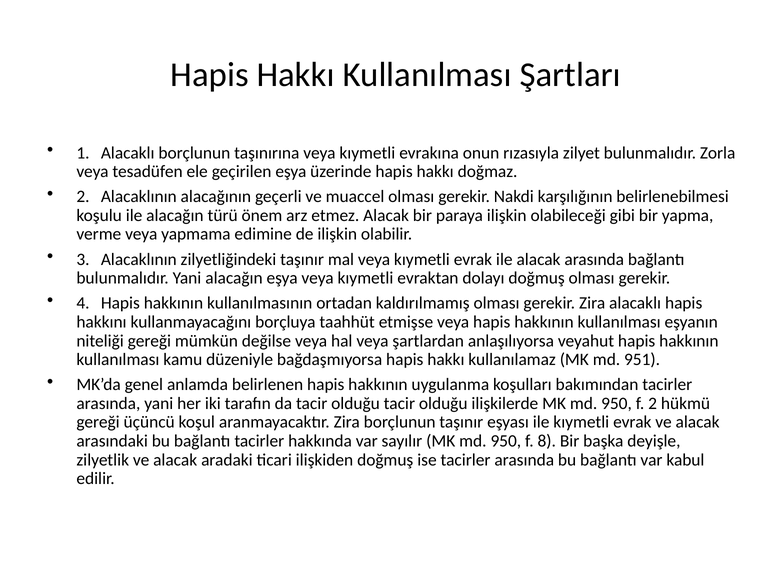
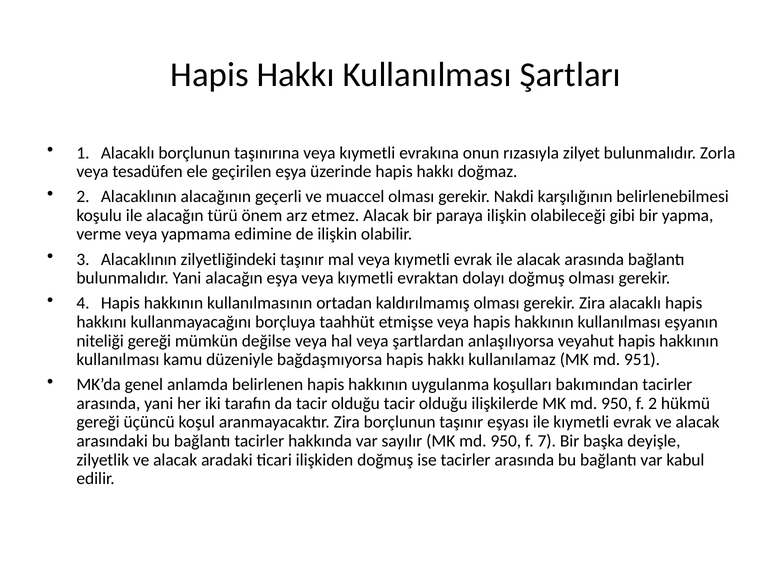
8: 8 -> 7
